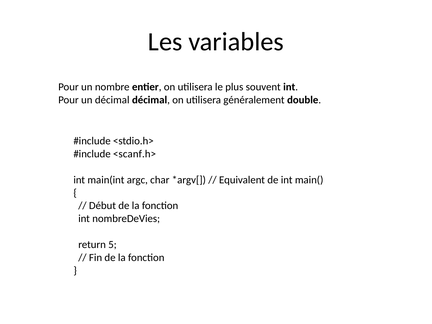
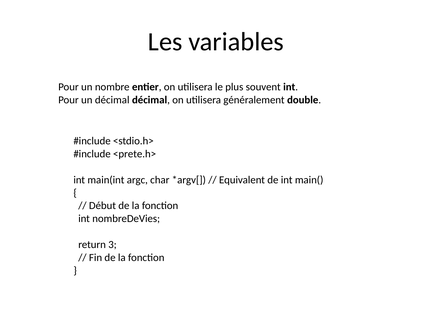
<scanf.h>: <scanf.h> -> <prete.h>
5: 5 -> 3
